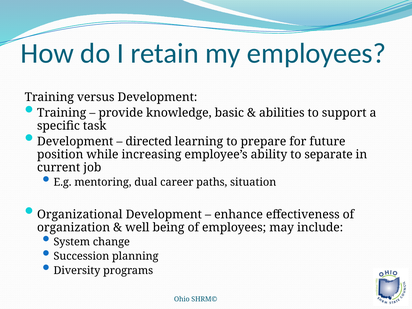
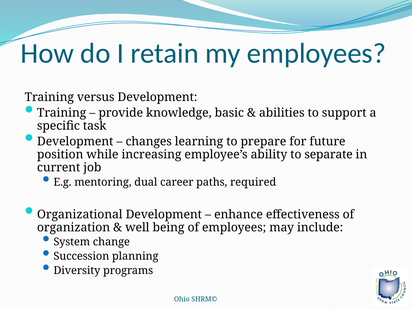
directed: directed -> changes
situation: situation -> required
